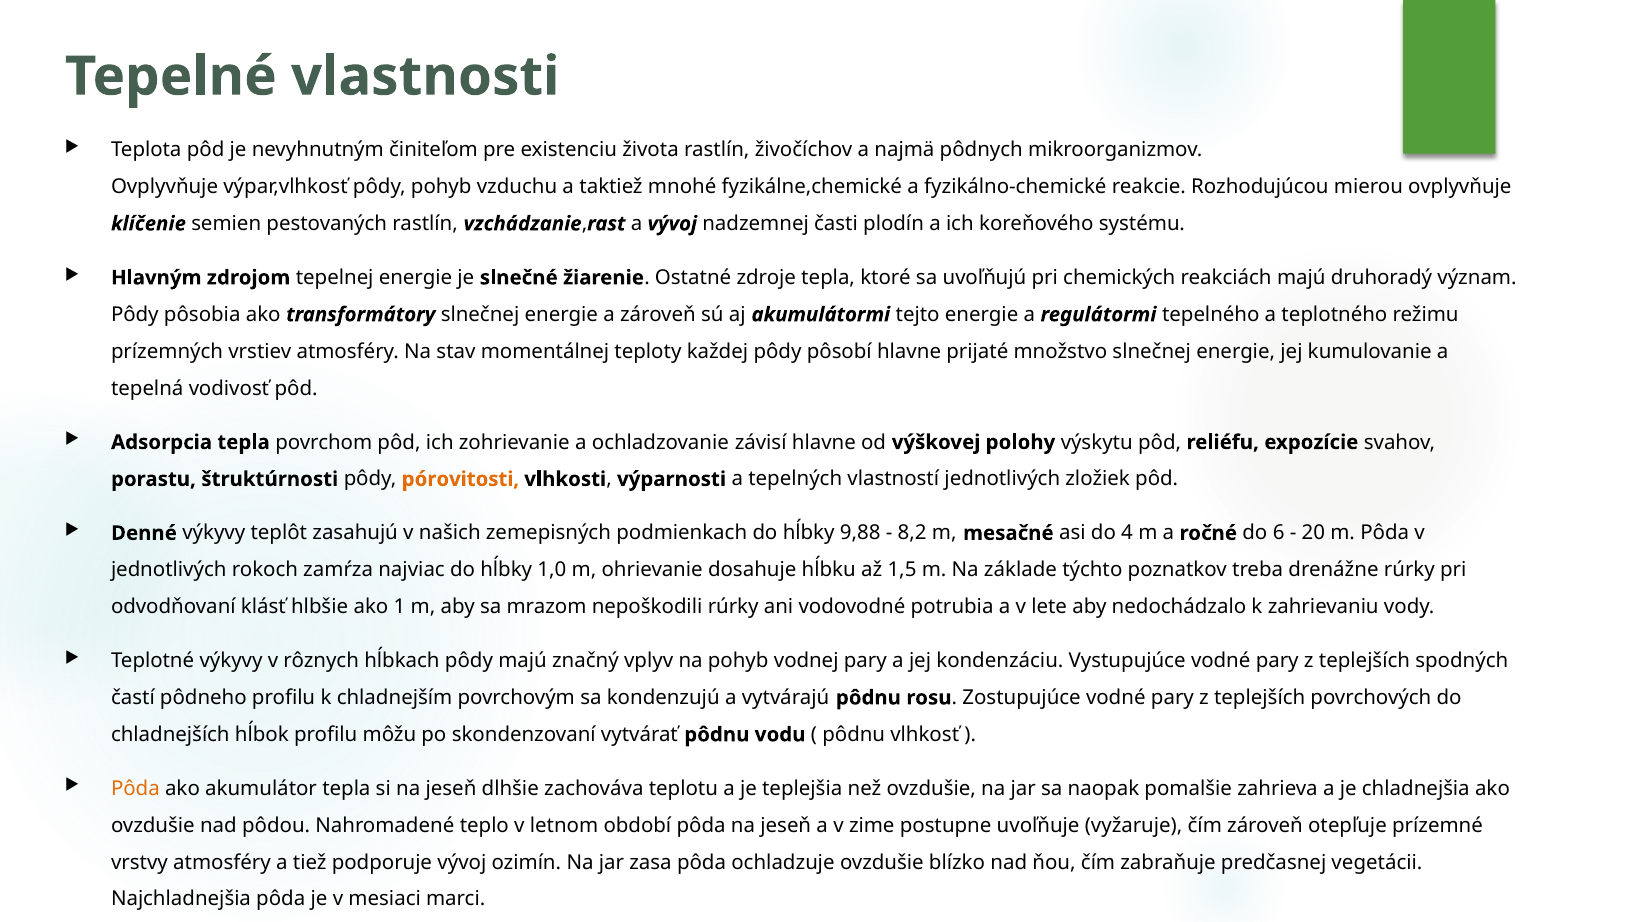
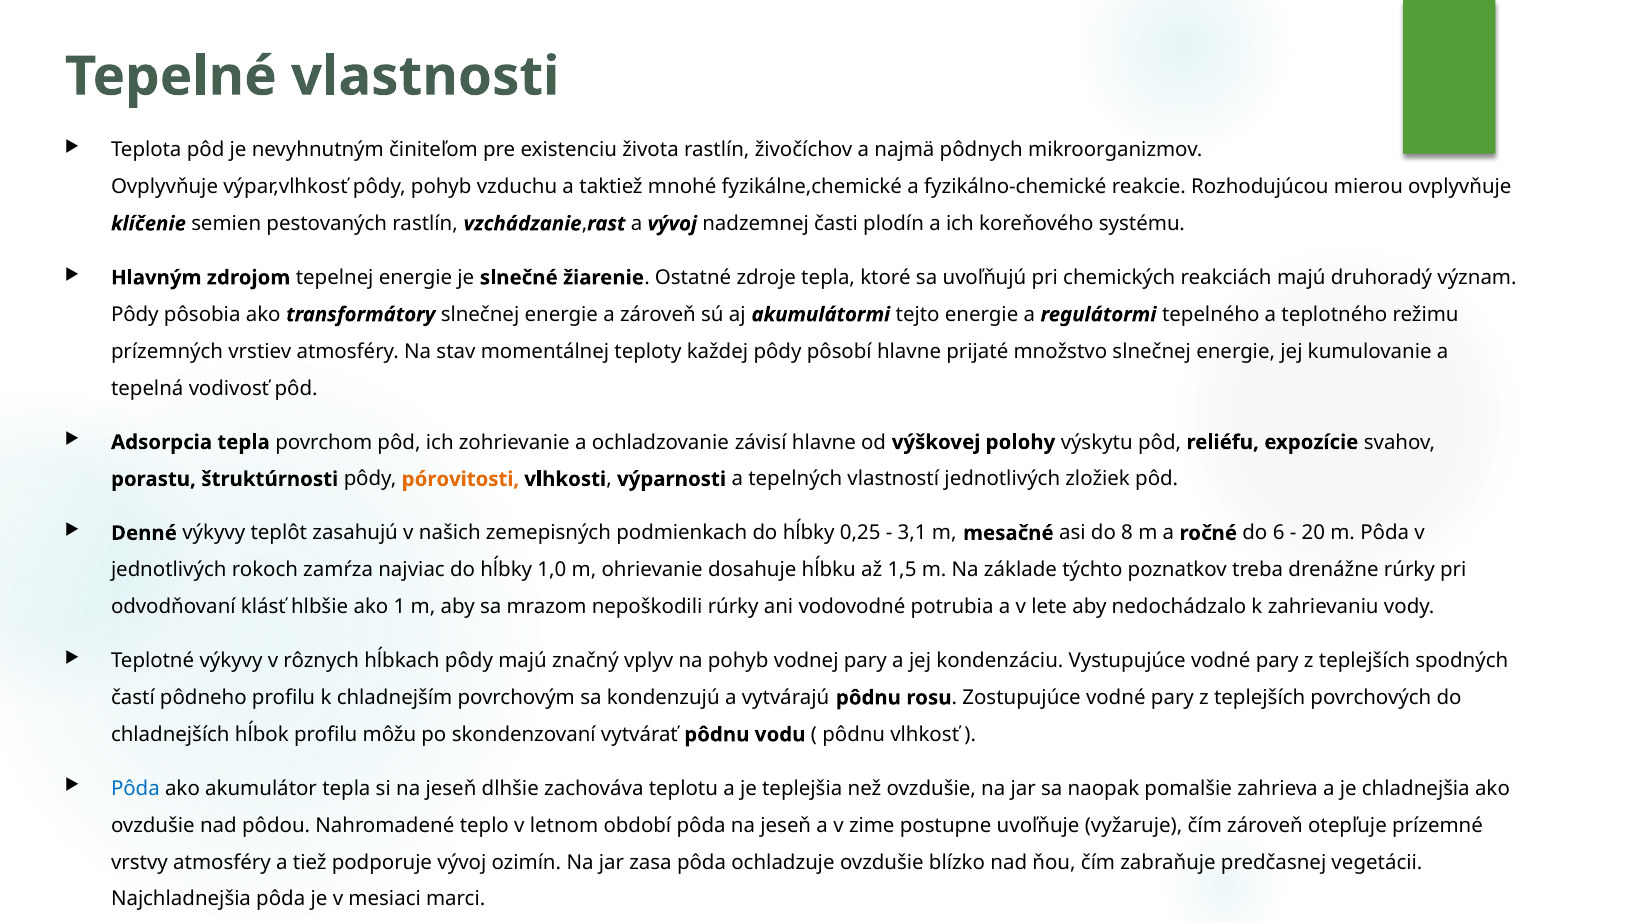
9,88: 9,88 -> 0,25
8,2: 8,2 -> 3,1
4: 4 -> 8
Pôda at (135, 789) colour: orange -> blue
